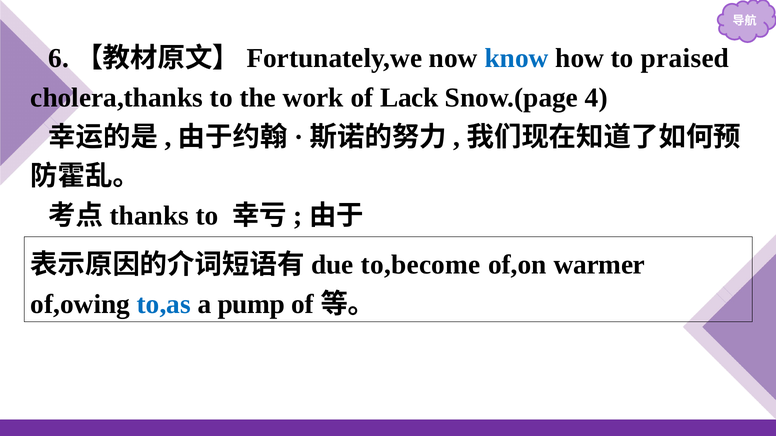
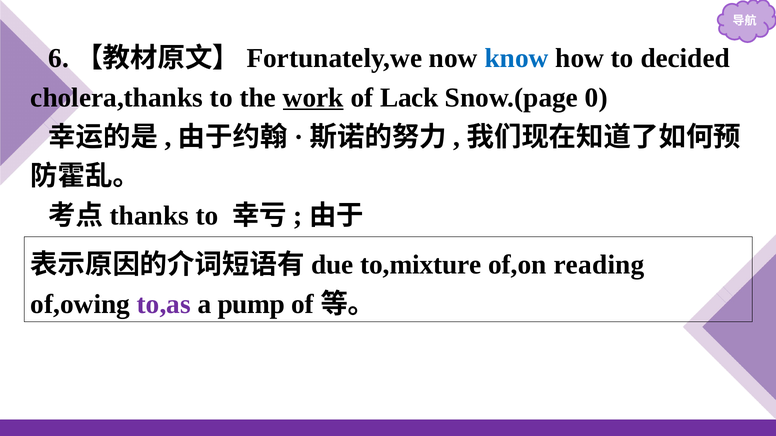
praised: praised -> decided
work underline: none -> present
4: 4 -> 0
to,become: to,become -> to,mixture
warmer: warmer -> reading
to,as colour: blue -> purple
